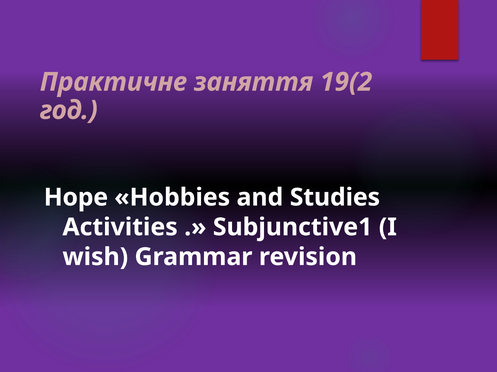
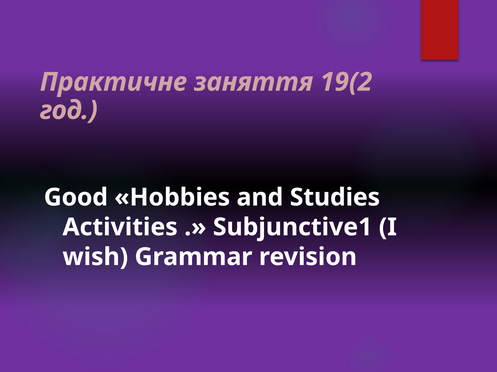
Hope: Hope -> Good
